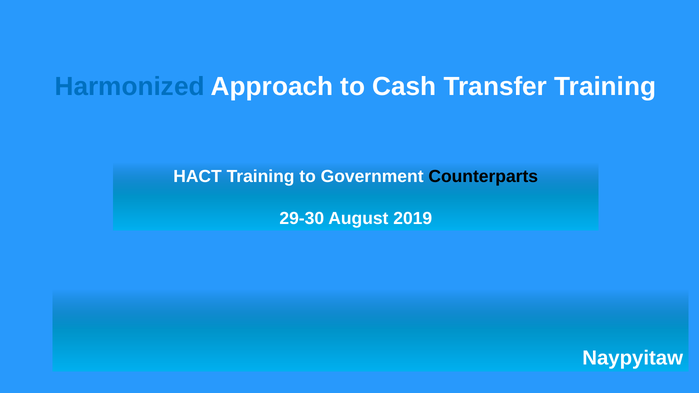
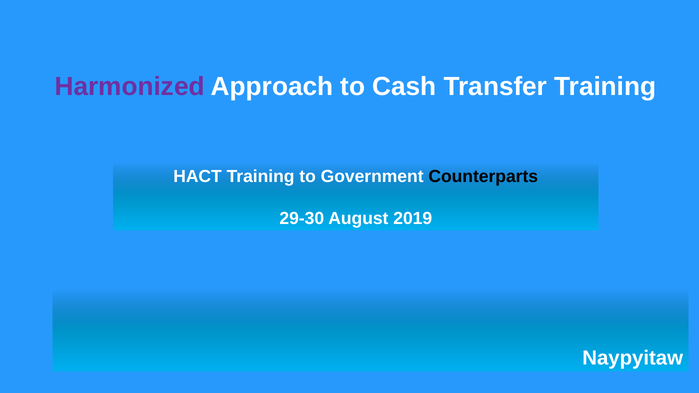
Harmonized colour: blue -> purple
